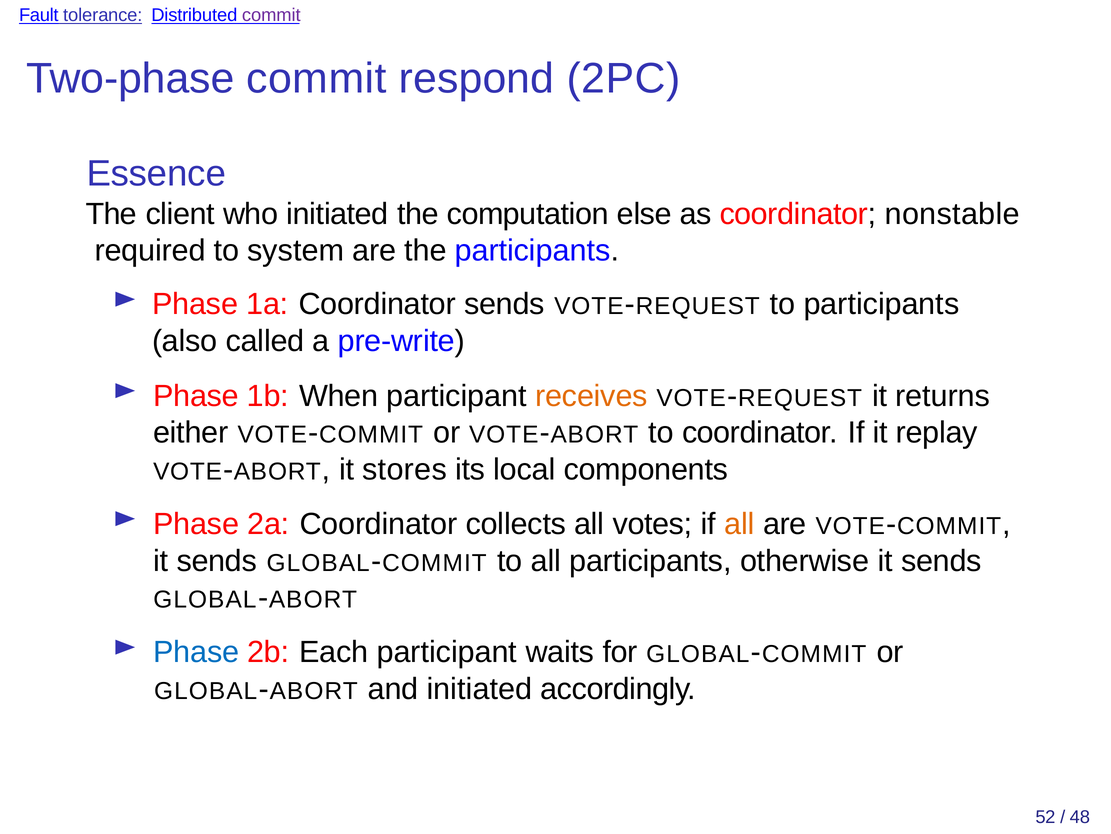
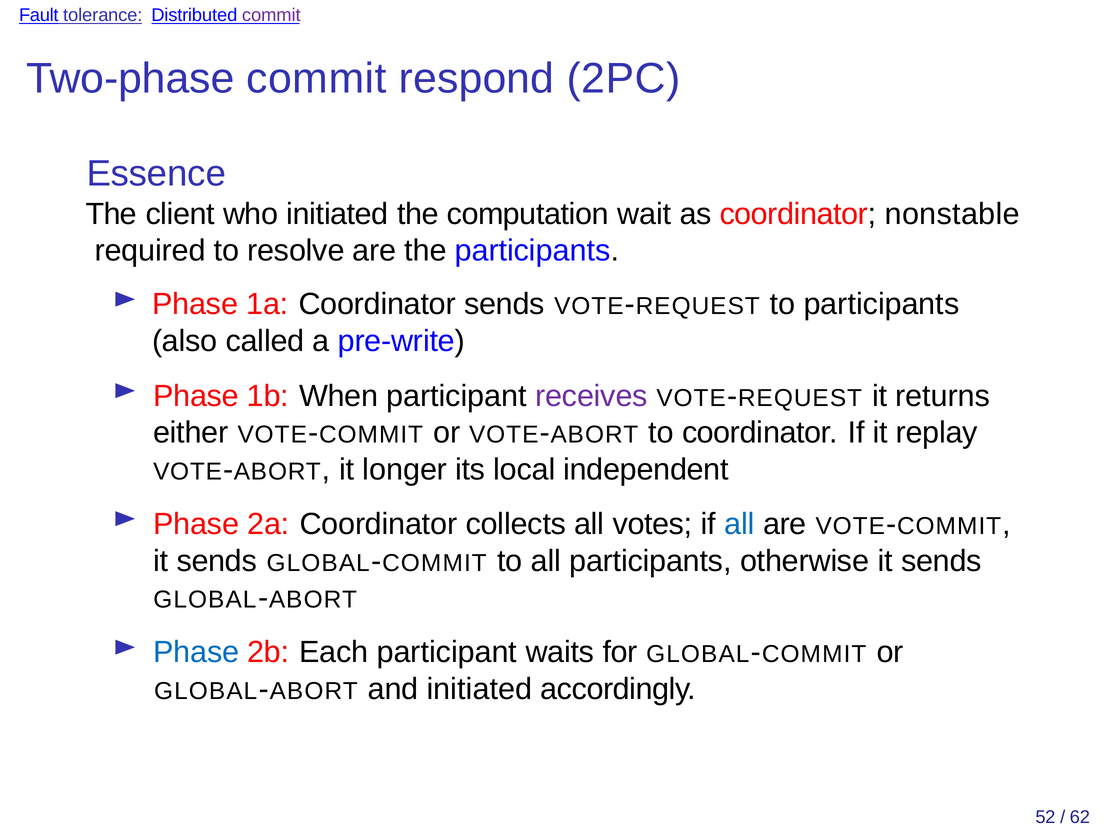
else: else -> wait
system: system -> resolve
receives colour: orange -> purple
stores: stores -> longer
components: components -> independent
all at (739, 524) colour: orange -> blue
48: 48 -> 62
